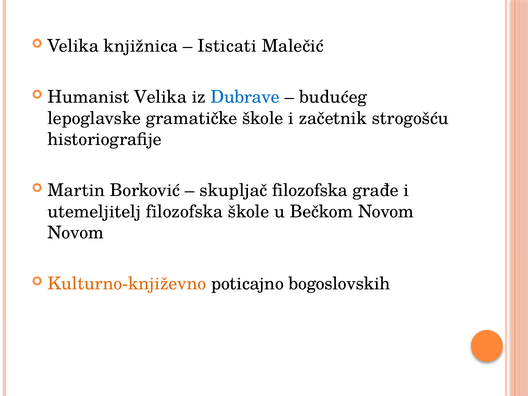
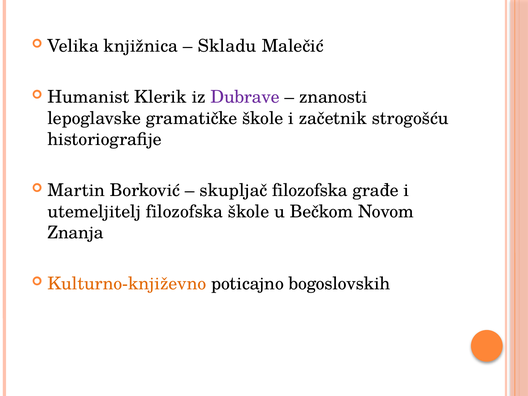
Isticati: Isticati -> Skladu
Humanist Velika: Velika -> Klerik
Dubrave colour: blue -> purple
budućeg: budućeg -> znanosti
Novom at (76, 233): Novom -> Znanja
